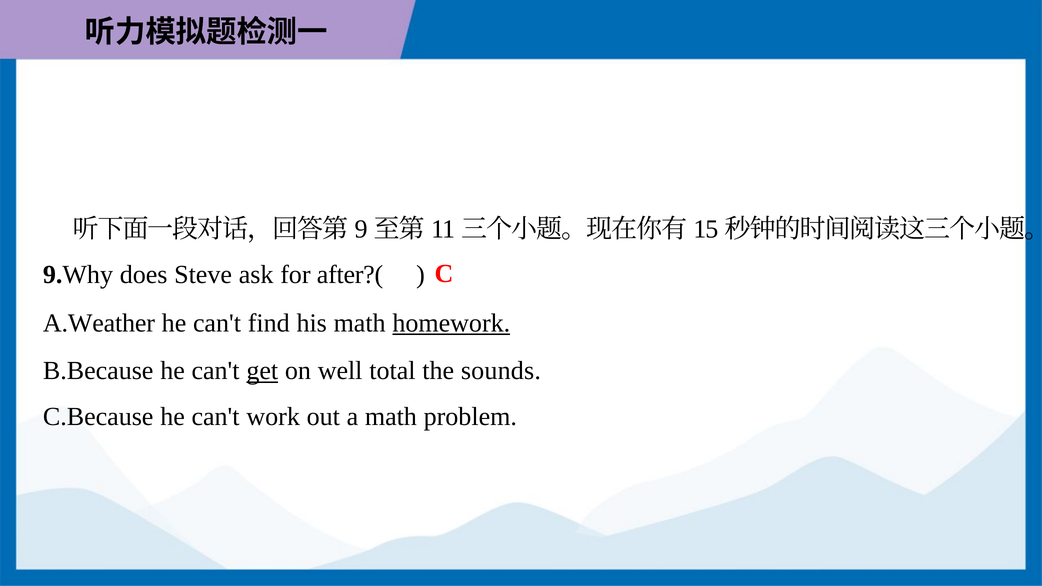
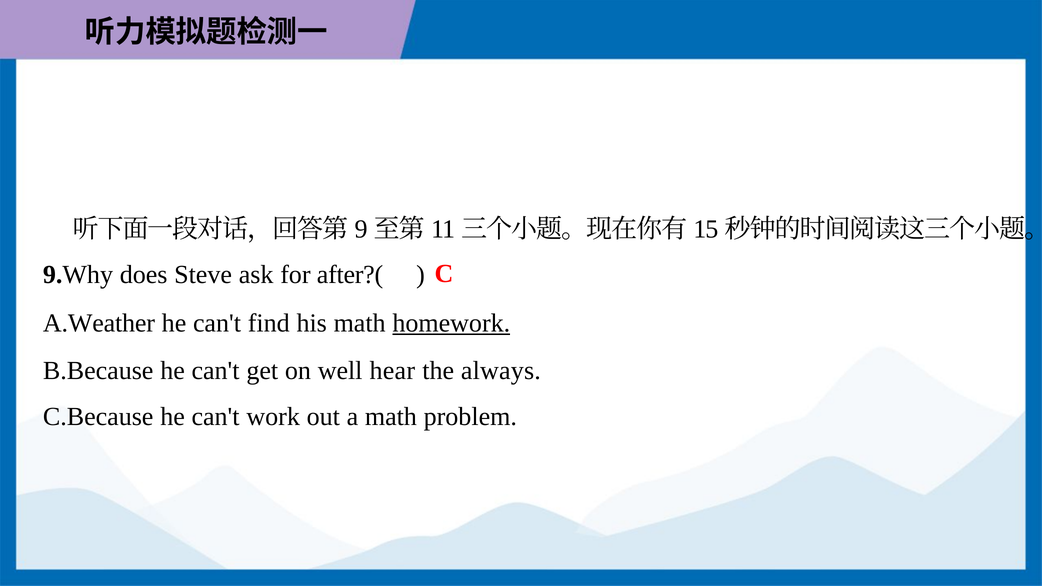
get underline: present -> none
total: total -> hear
sounds: sounds -> always
